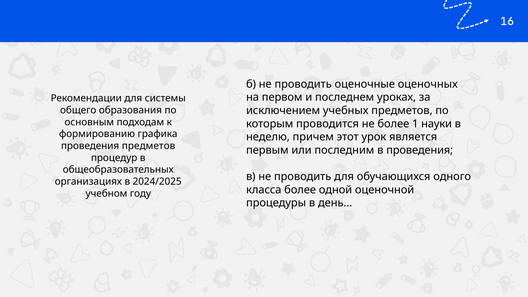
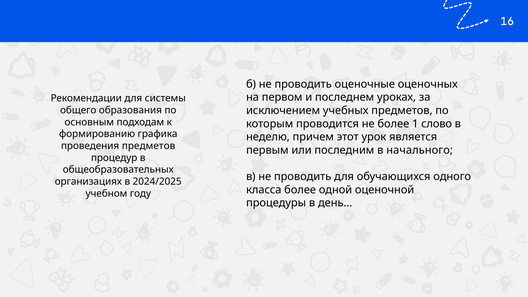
науки: науки -> слово
в проведения: проведения -> начального
